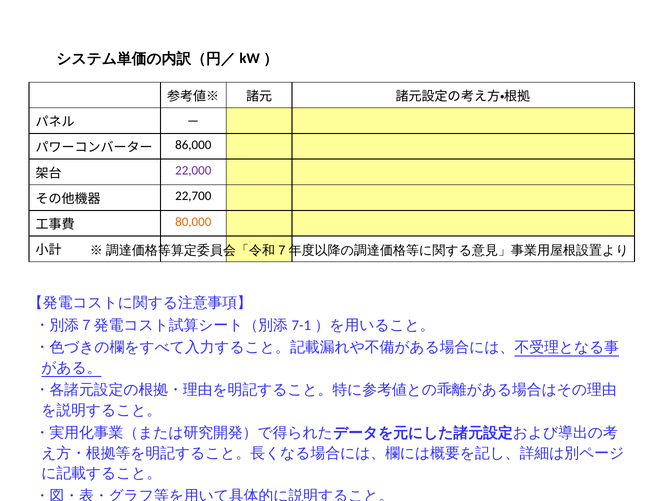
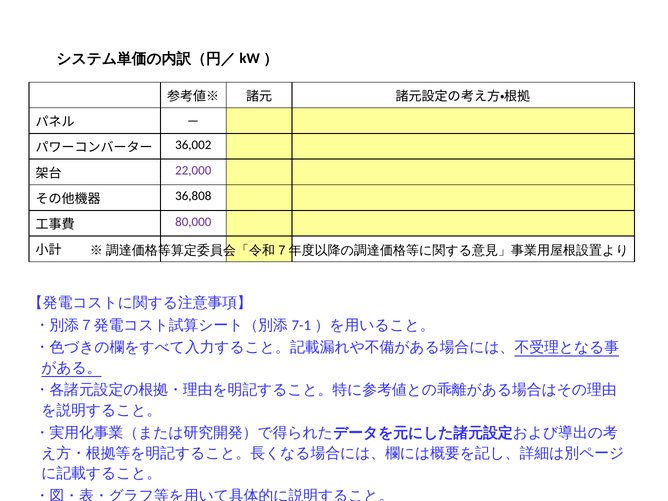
86,000: 86,000 -> 36,002
22,700: 22,700 -> 36,808
80,000 colour: orange -> purple
